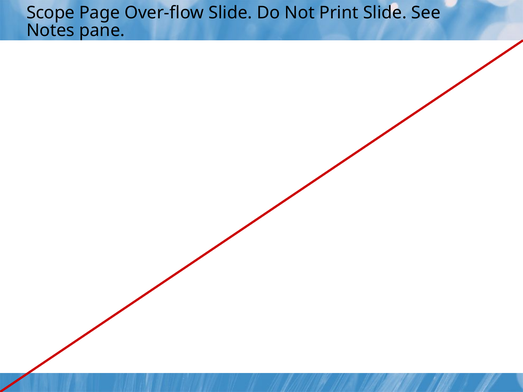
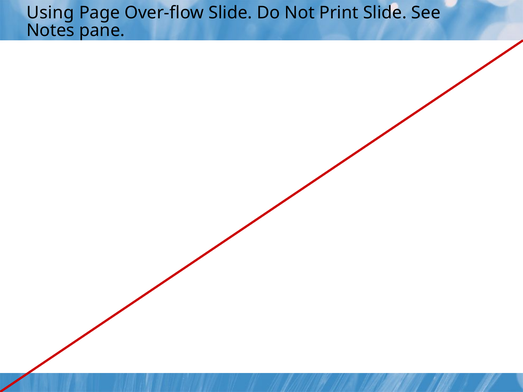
Scope: Scope -> Using
